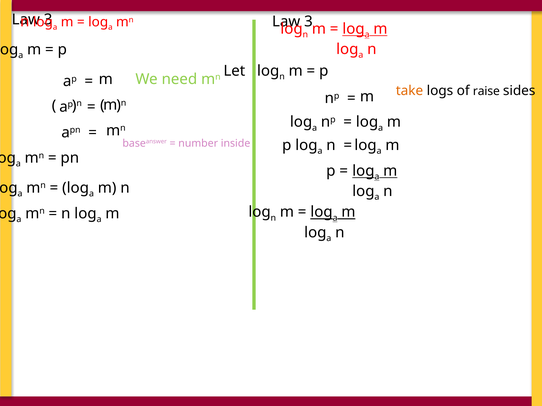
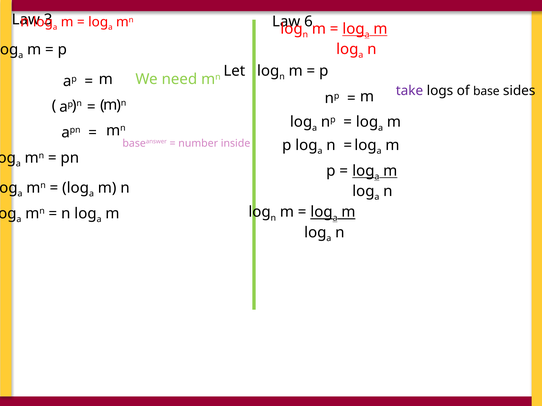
3 at (308, 22): 3 -> 6
take colour: orange -> purple
raise: raise -> base
